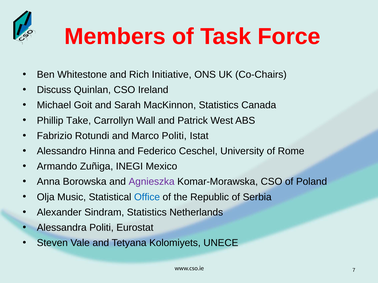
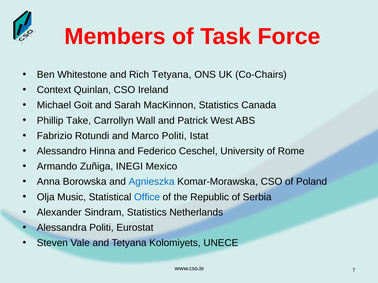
Rich Initiative: Initiative -> Tetyana
Discuss: Discuss -> Context
Agnieszka colour: purple -> blue
